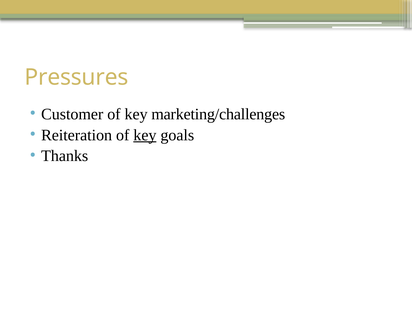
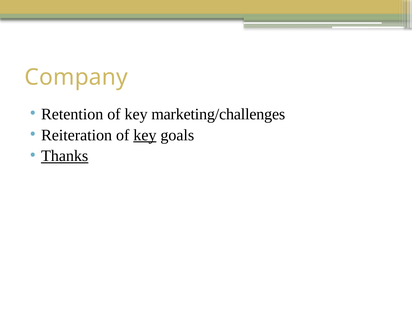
Pressures: Pressures -> Company
Customer: Customer -> Retention
Thanks underline: none -> present
